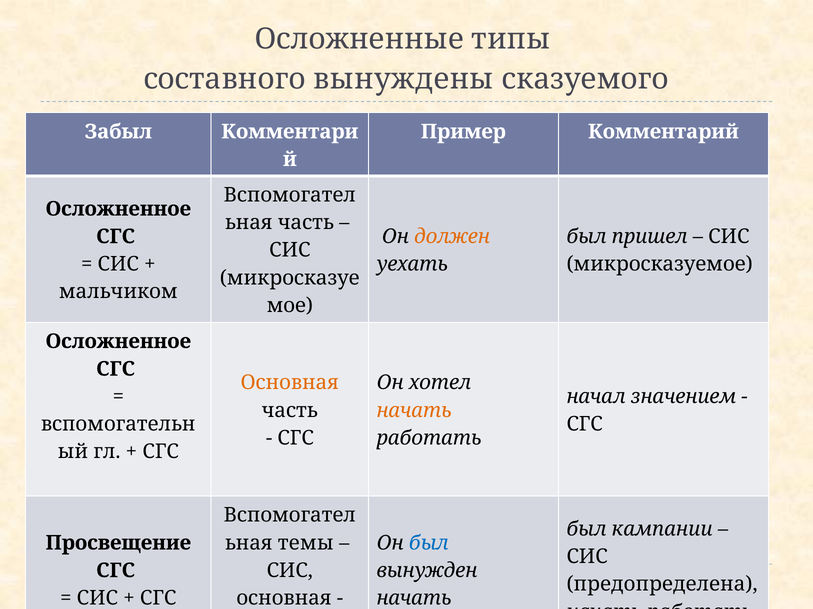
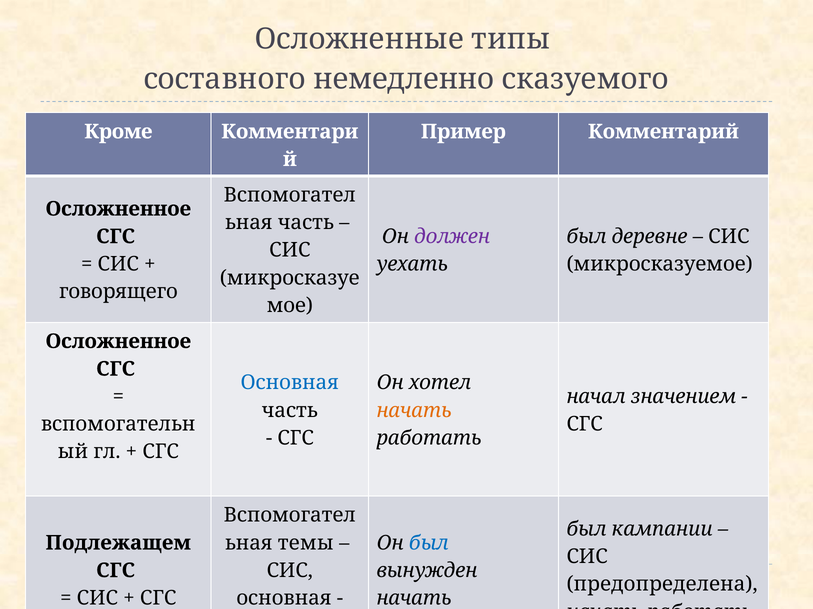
вынуждены: вынуждены -> немедленно
Забыл: Забыл -> Кроме
должен colour: orange -> purple
пришел: пришел -> деревне
мальчиком: мальчиком -> говорящего
Основная at (290, 383) colour: orange -> blue
Просвещение: Просвещение -> Подлежащем
